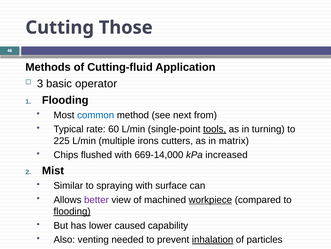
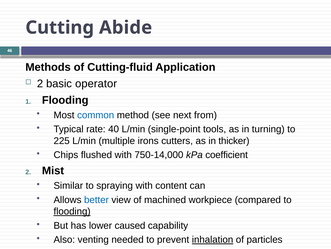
Those: Those -> Abide
3 at (40, 83): 3 -> 2
60: 60 -> 40
tools underline: present -> none
matrix: matrix -> thicker
669-14,000: 669-14,000 -> 750-14,000
increased: increased -> coefficient
surface: surface -> content
better colour: purple -> blue
workpiece underline: present -> none
